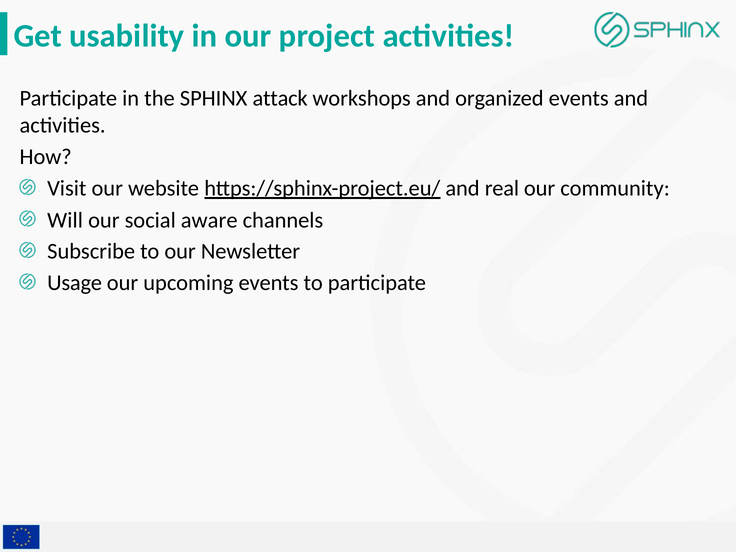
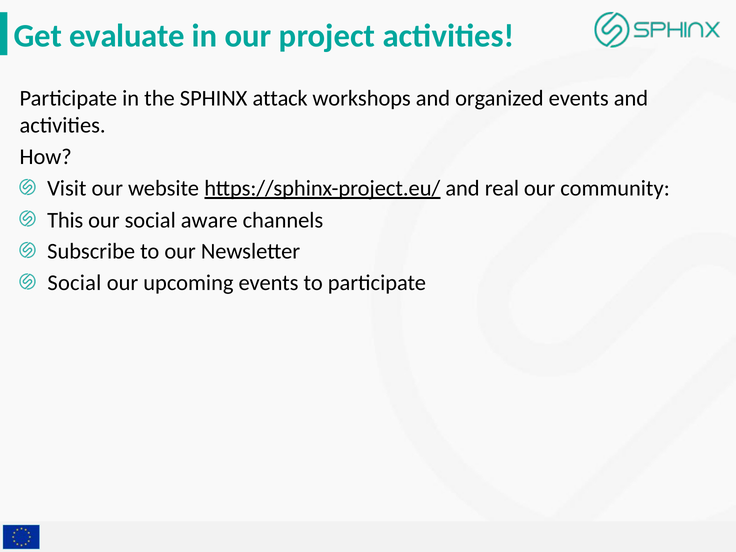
usability: usability -> evaluate
Will: Will -> This
Usage at (75, 283): Usage -> Social
